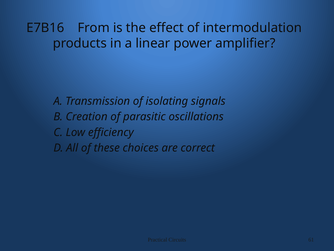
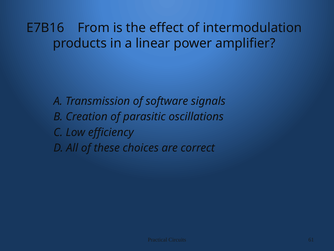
isolating: isolating -> software
